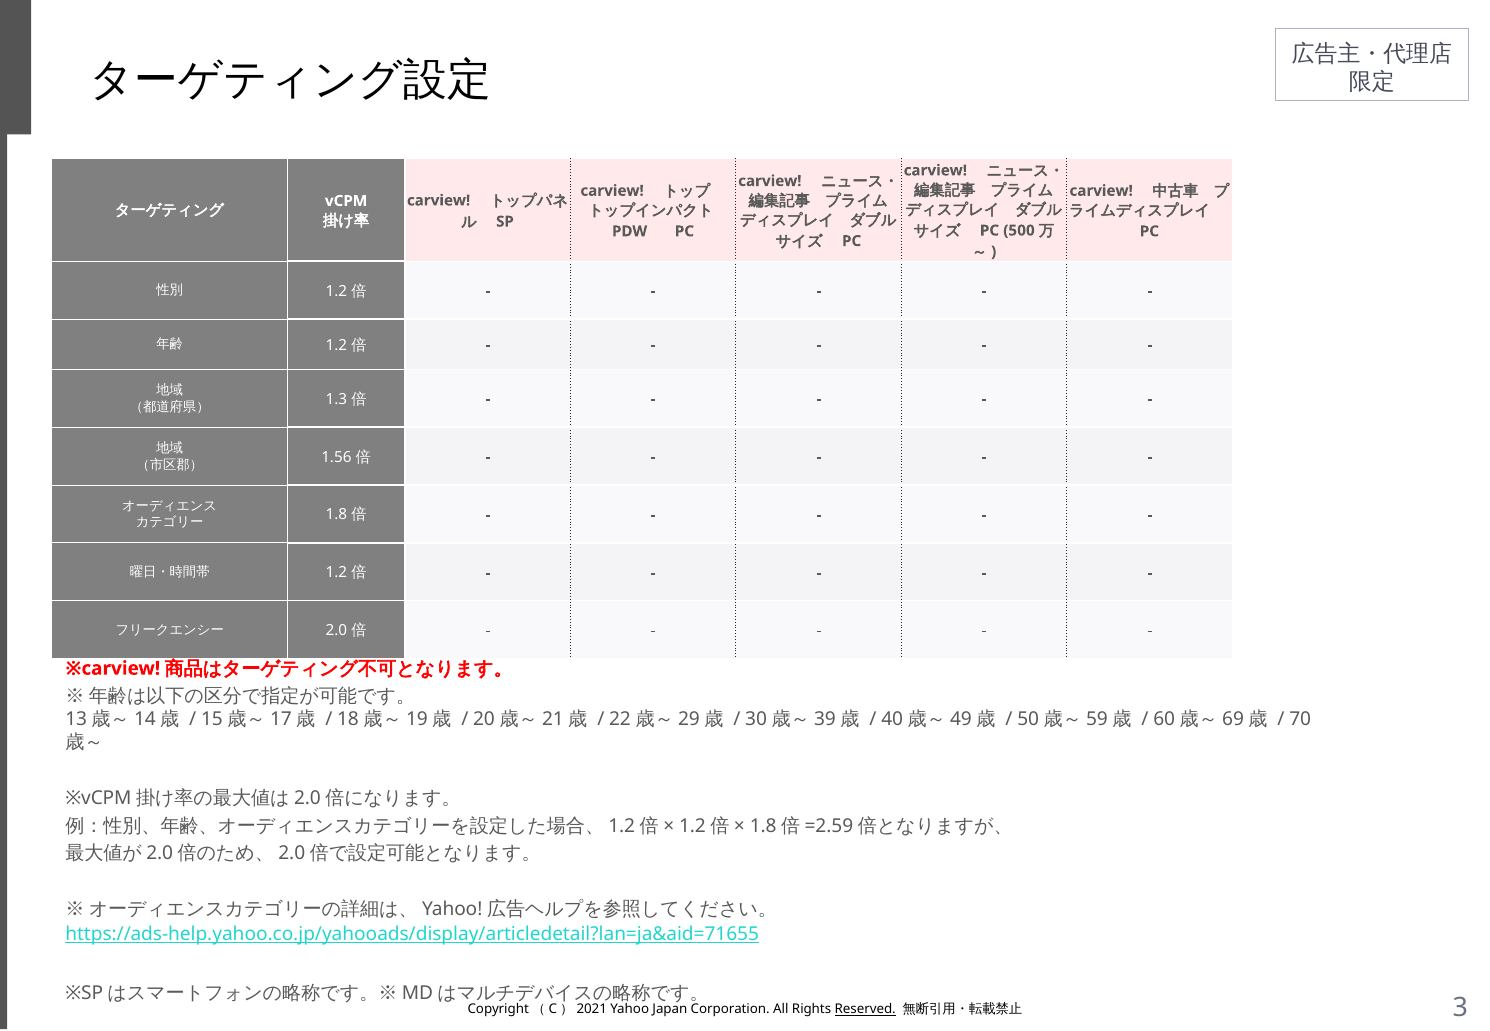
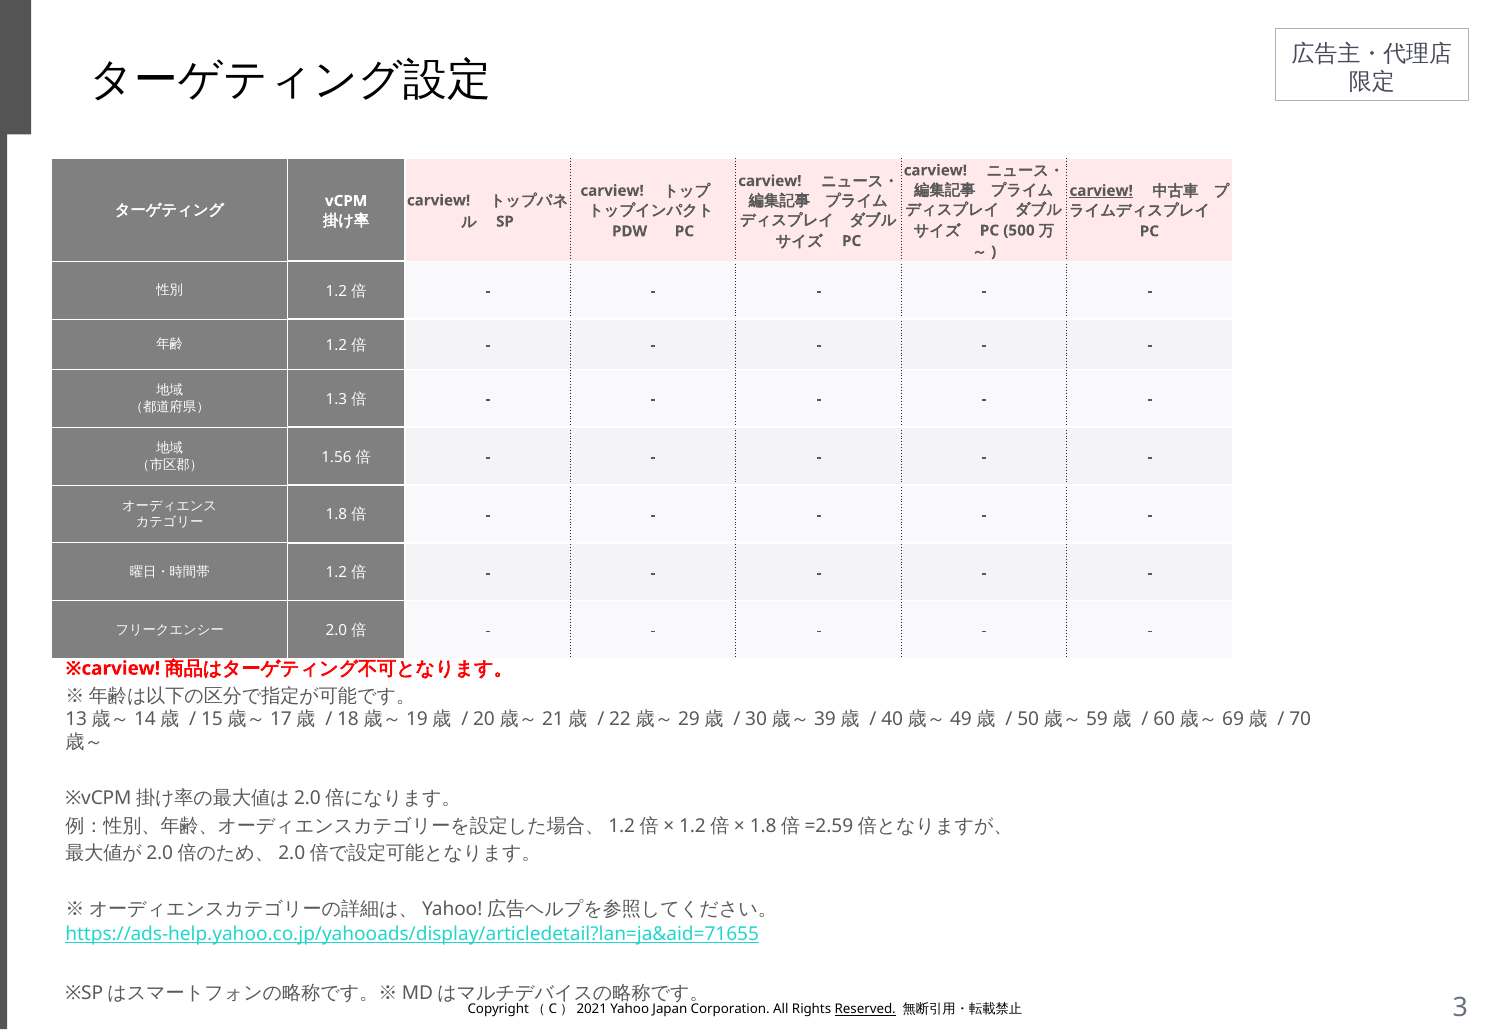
carview at (1101, 191) underline: none -> present
